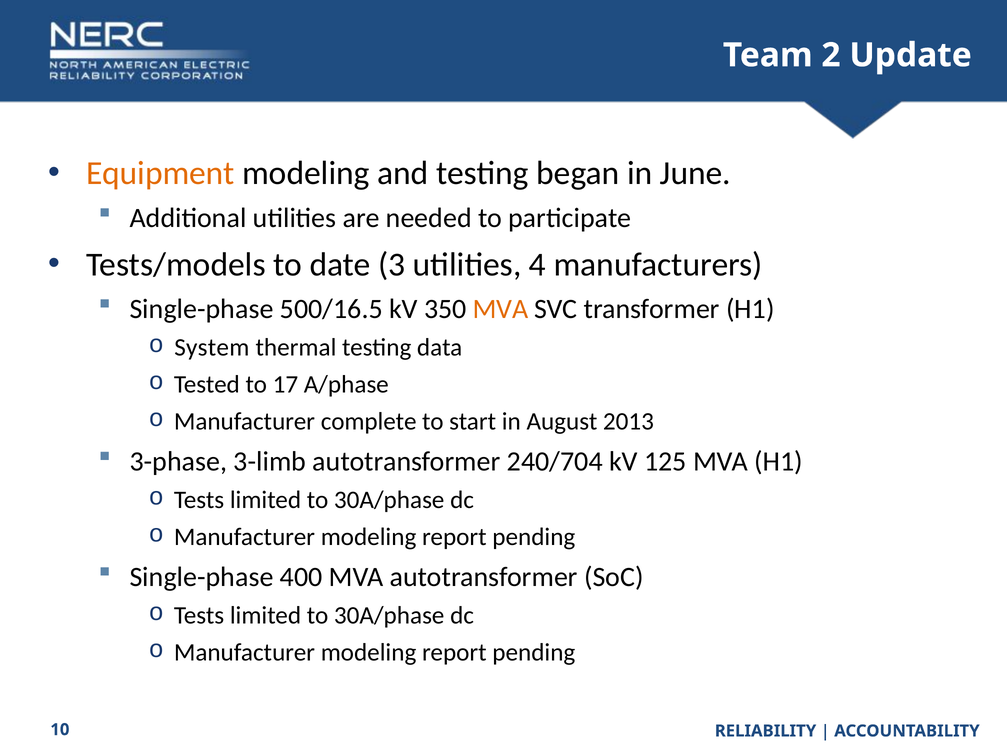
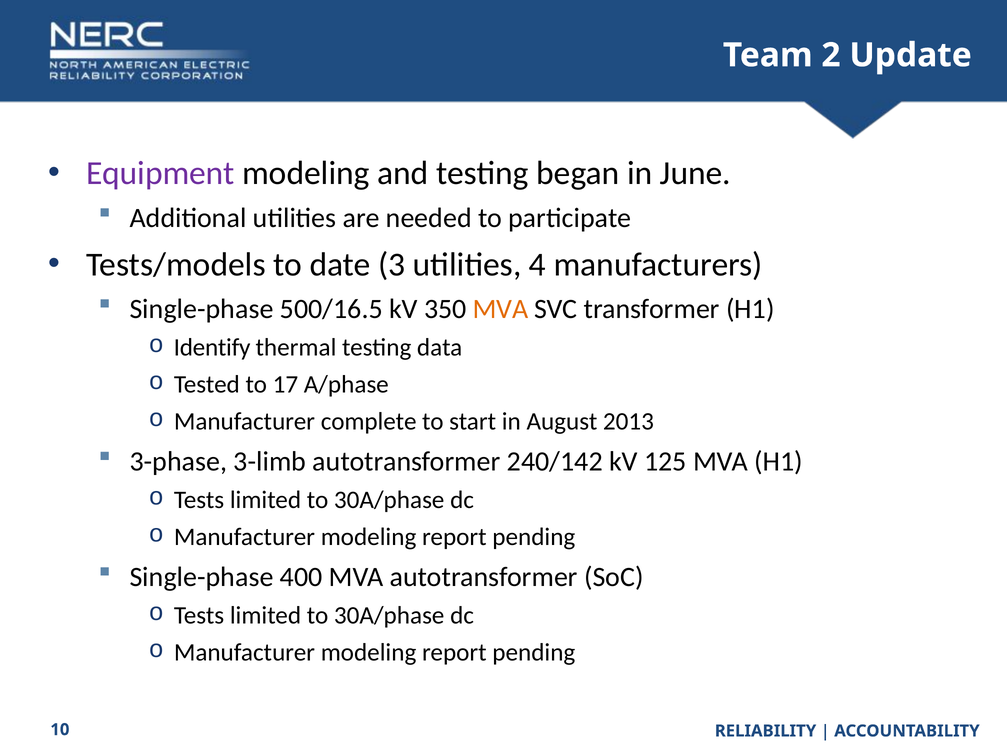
Equipment colour: orange -> purple
System: System -> Identify
240/704: 240/704 -> 240/142
